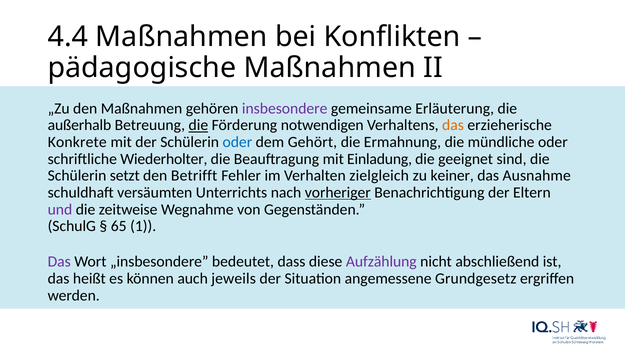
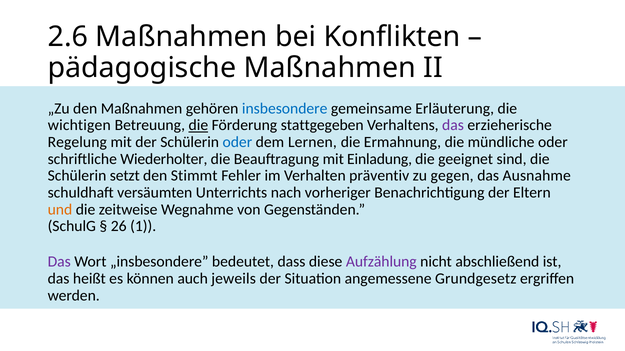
4.4: 4.4 -> 2.6
insbesondere colour: purple -> blue
außerhalb: außerhalb -> wichtigen
notwendigen: notwendigen -> stattgegeben
das at (453, 125) colour: orange -> purple
Konkrete: Konkrete -> Regelung
Gehört: Gehört -> Lernen
Betrifft: Betrifft -> Stimmt
zielgleich: zielgleich -> präventiv
keiner: keiner -> gegen
vorheriger underline: present -> none
und colour: purple -> orange
65: 65 -> 26
